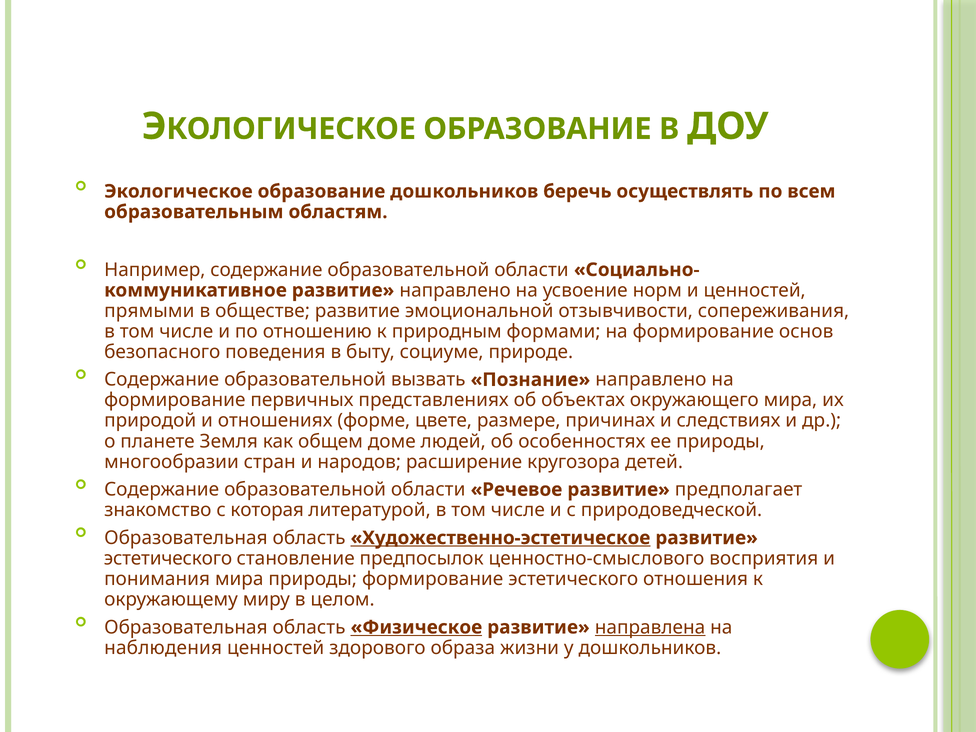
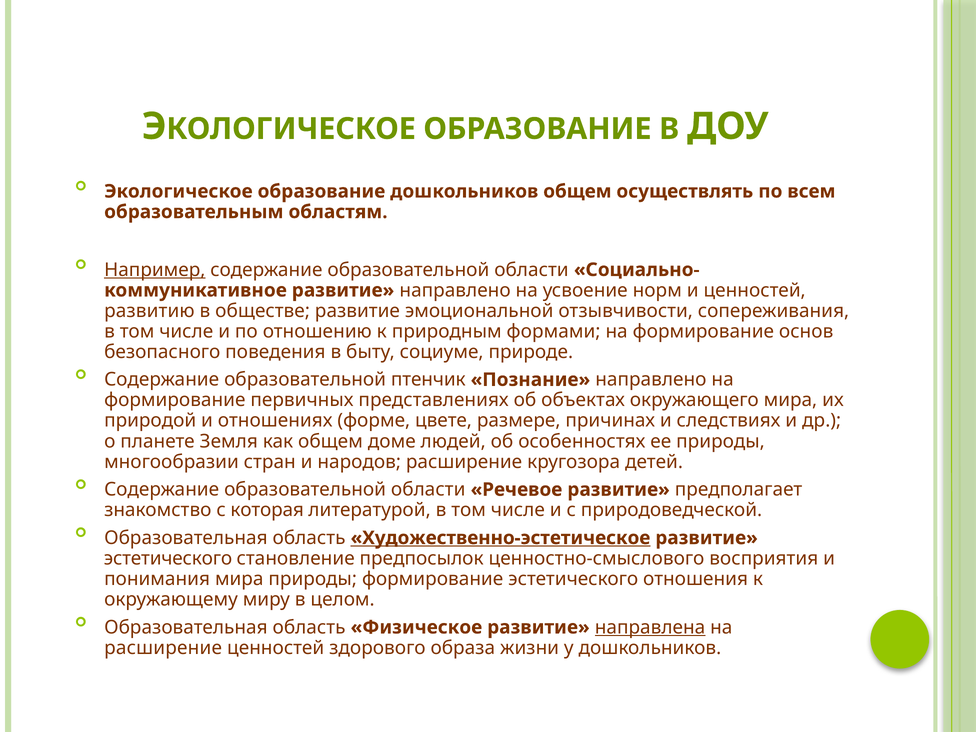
дошкольников беречь: беречь -> общем
Например underline: none -> present
прямыми: прямыми -> развитию
вызвать: вызвать -> птенчик
Физическое underline: present -> none
наблюдения at (163, 648): наблюдения -> расширение
